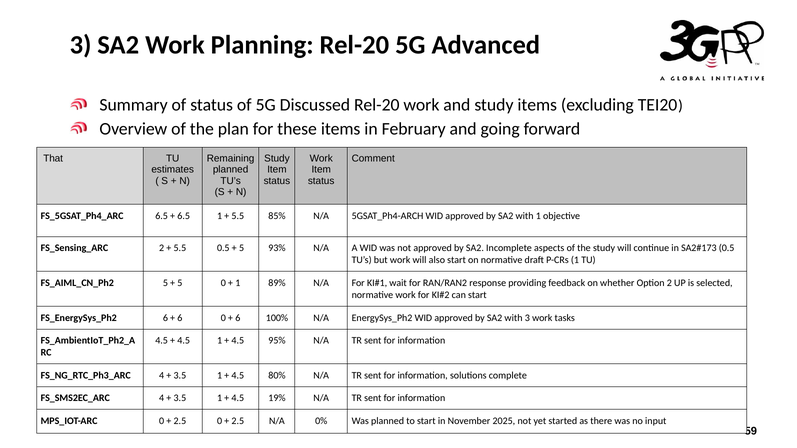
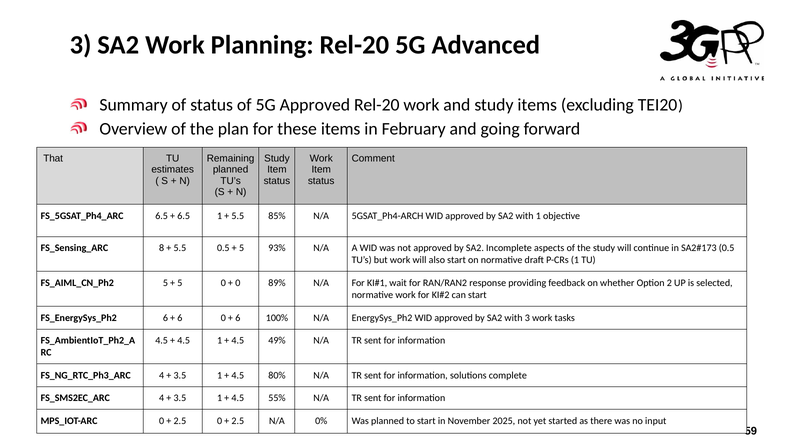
5G Discussed: Discussed -> Approved
2 at (162, 248): 2 -> 8
1 at (238, 283): 1 -> 0
95%: 95% -> 49%
19%: 19% -> 55%
